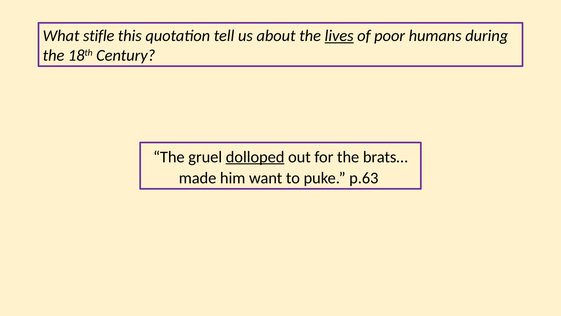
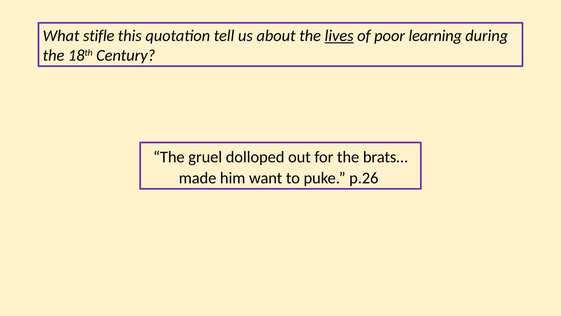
humans: humans -> learning
dolloped underline: present -> none
p.63: p.63 -> p.26
